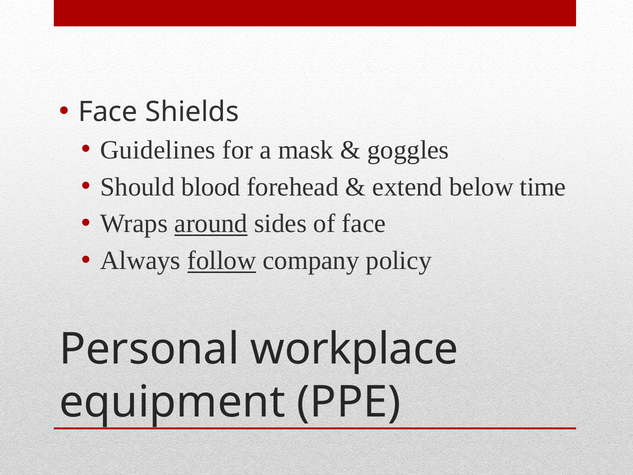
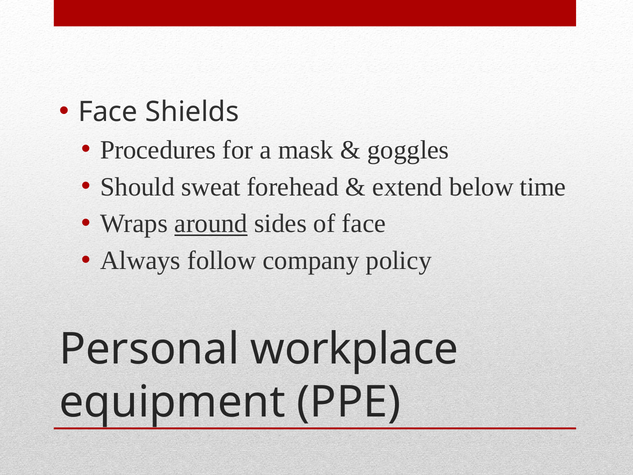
Guidelines: Guidelines -> Procedures
blood: blood -> sweat
follow underline: present -> none
